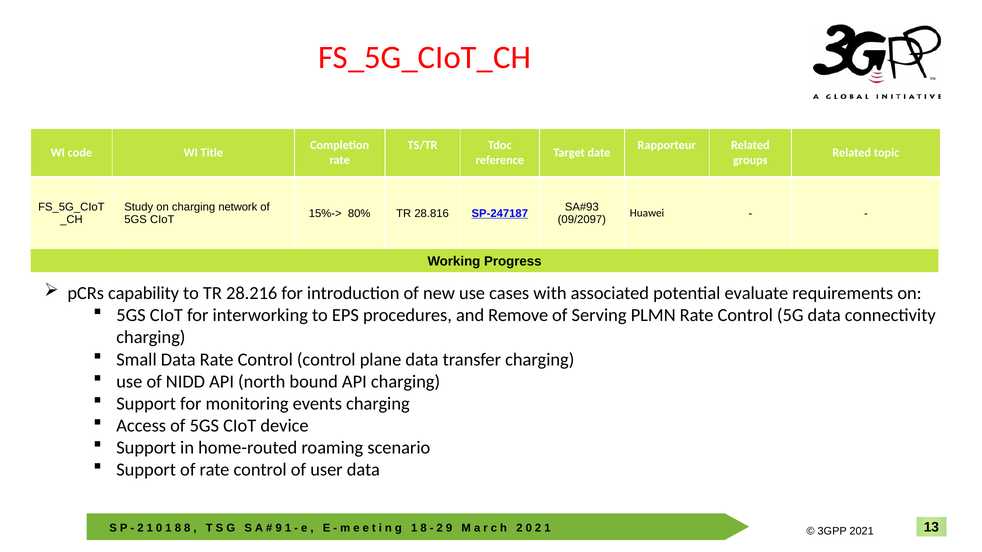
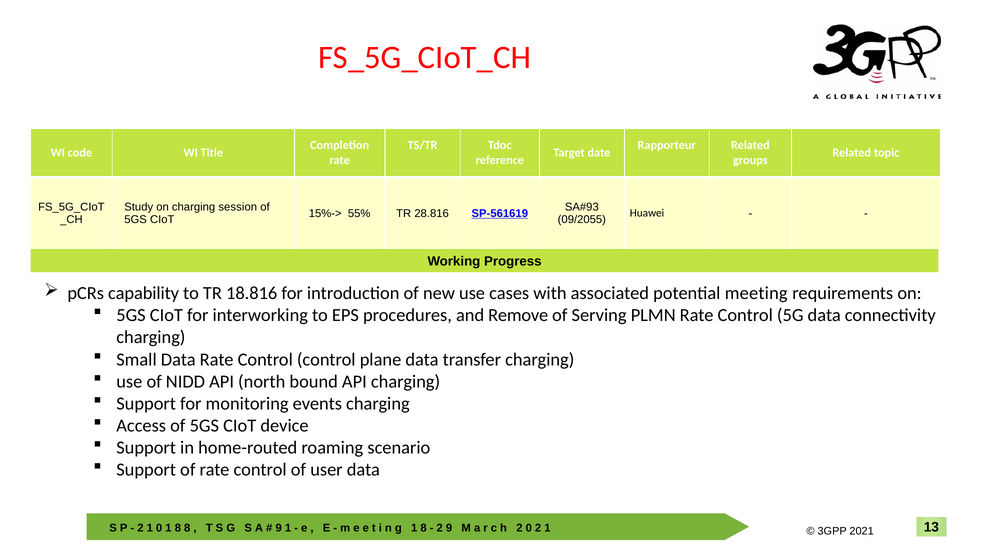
network: network -> session
80%: 80% -> 55%
SP-247187: SP-247187 -> SP-561619
09/2097: 09/2097 -> 09/2055
28.216: 28.216 -> 18.816
evaluate: evaluate -> meeting
